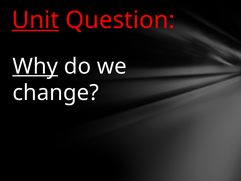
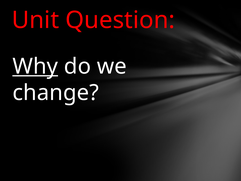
Unit underline: present -> none
